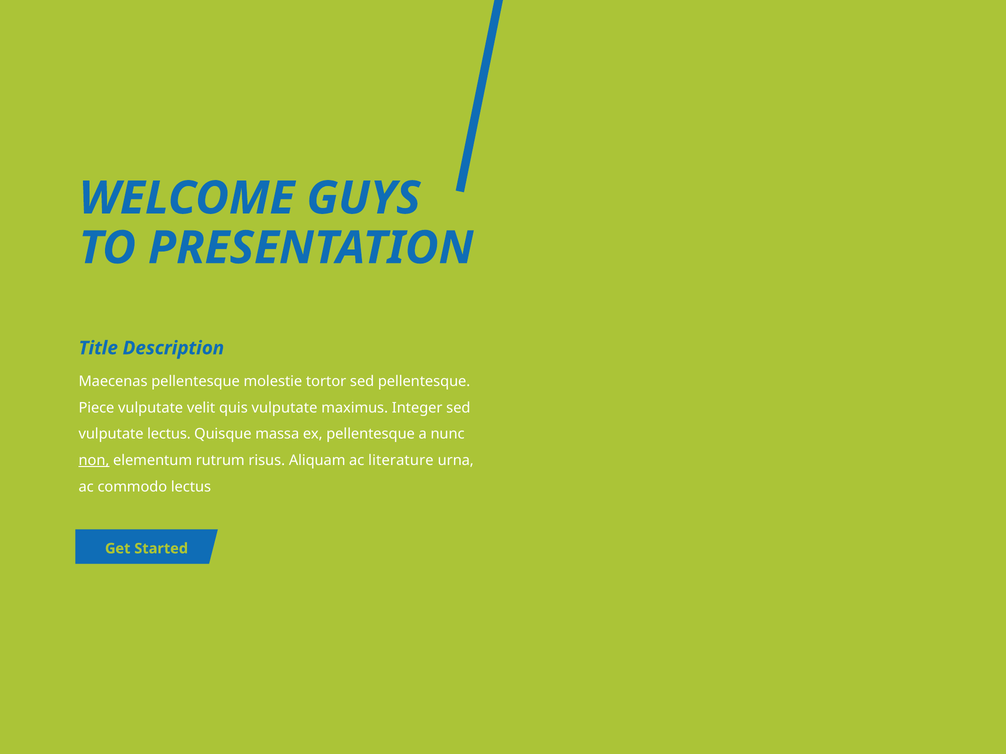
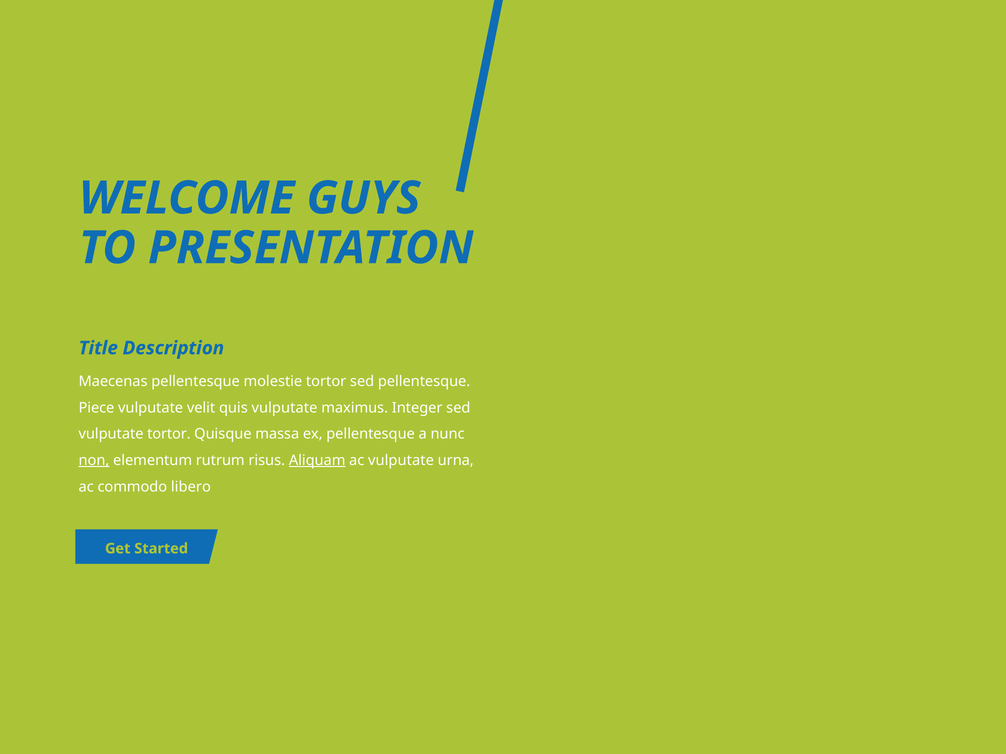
vulputate lectus: lectus -> tortor
Aliquam underline: none -> present
ac literature: literature -> vulputate
commodo lectus: lectus -> libero
